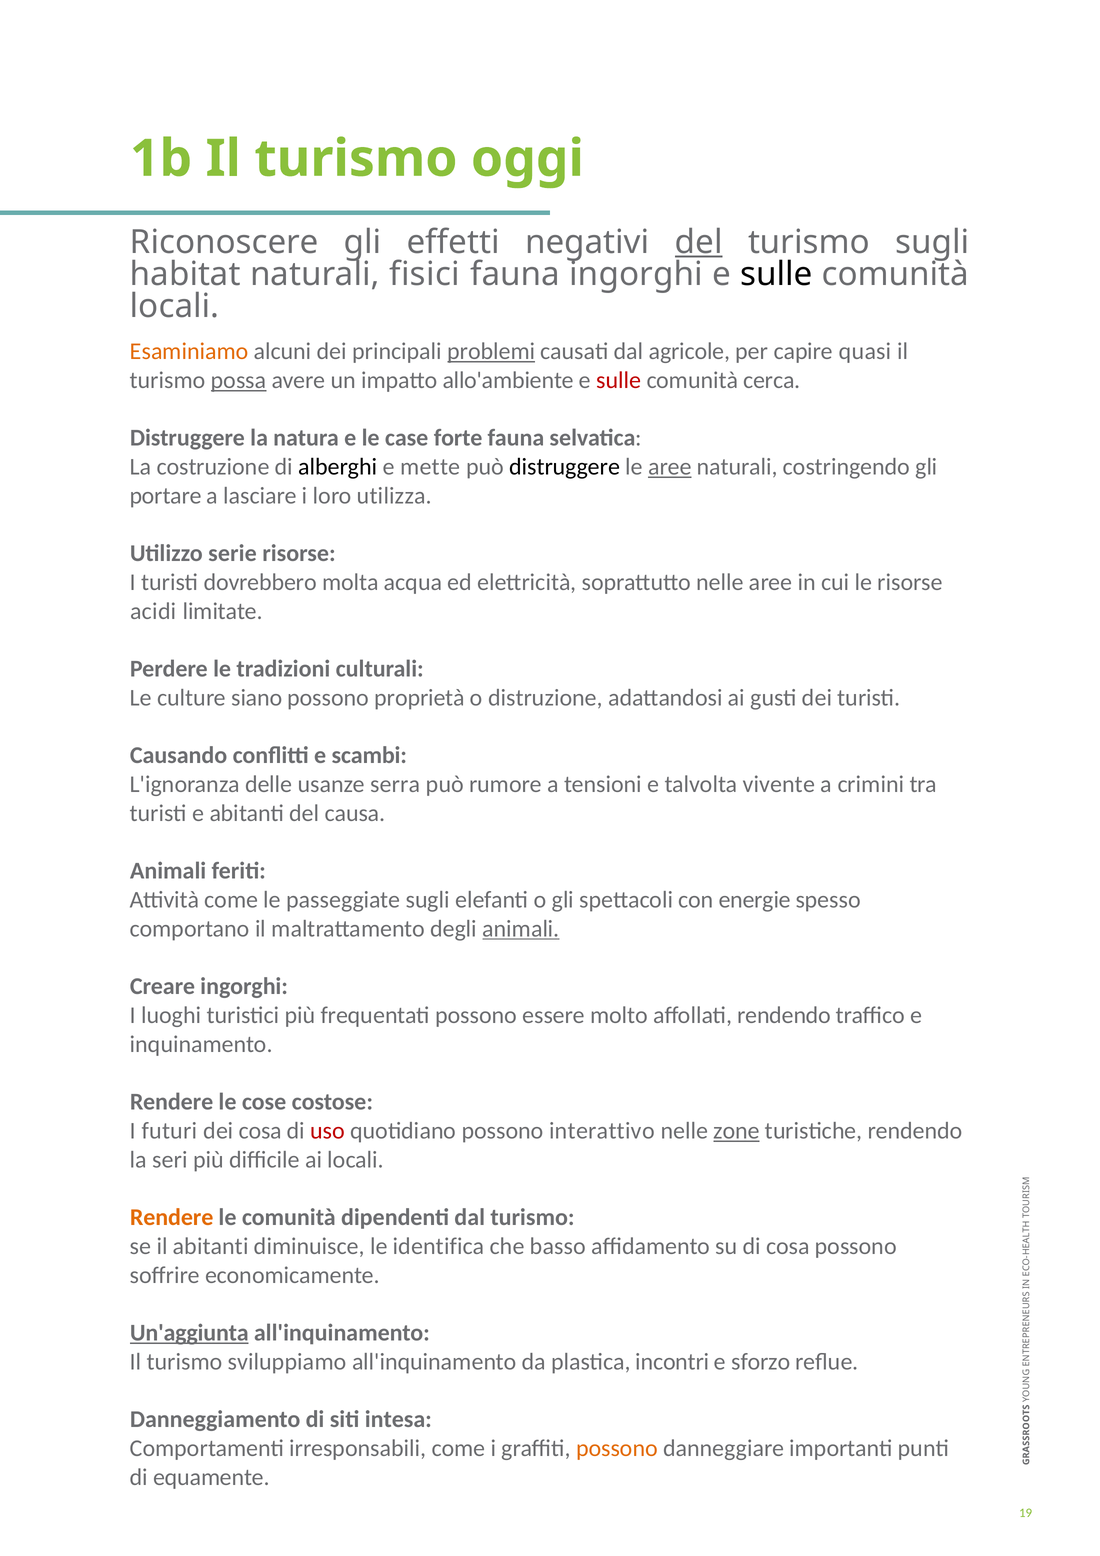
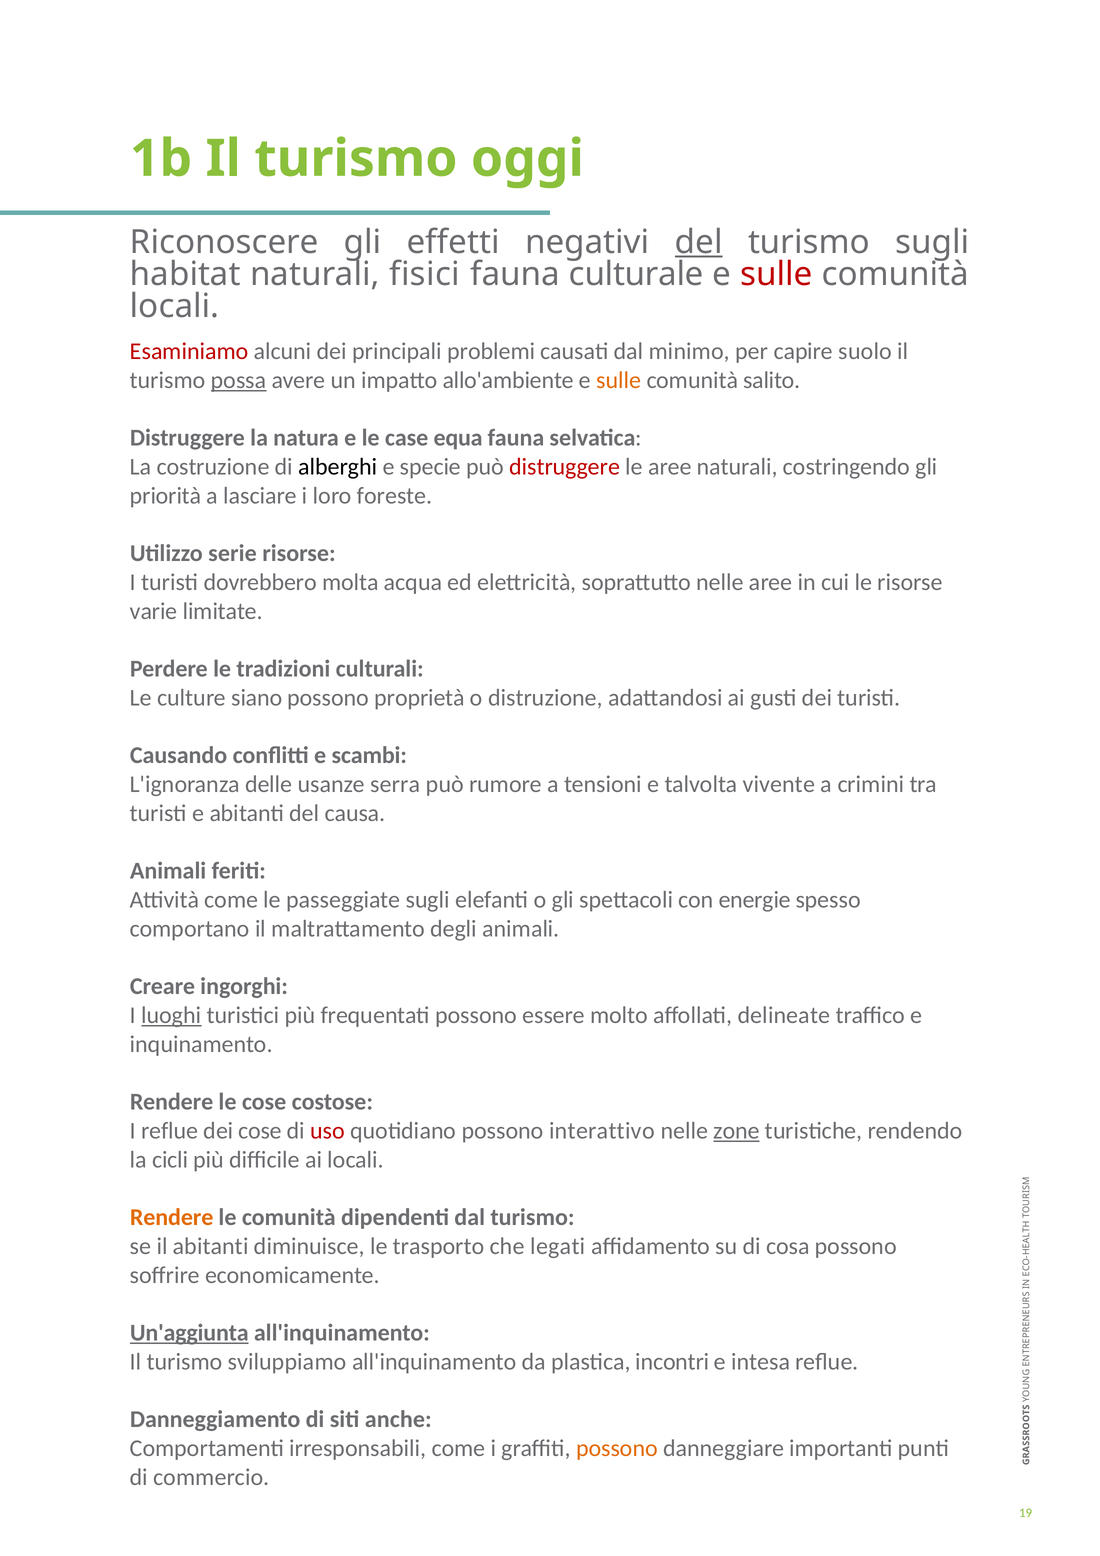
fauna ingorghi: ingorghi -> culturale
sulle at (776, 274) colour: black -> red
Esaminiamo colour: orange -> red
problemi underline: present -> none
agricole: agricole -> minimo
quasi: quasi -> suolo
sulle at (619, 380) colour: red -> orange
cerca: cerca -> salito
forte: forte -> equa
mette: mette -> specie
distruggere at (565, 467) colour: black -> red
aree at (670, 467) underline: present -> none
portare: portare -> priorità
utilizza: utilizza -> foreste
acidi: acidi -> varie
animali at (521, 929) underline: present -> none
luoghi underline: none -> present
affollati rendendo: rendendo -> delineate
I futuri: futuri -> reflue
dei cosa: cosa -> cose
seri: seri -> cicli
identifica: identifica -> trasporto
basso: basso -> legati
sforzo: sforzo -> intesa
intesa: intesa -> anche
equamente: equamente -> commercio
